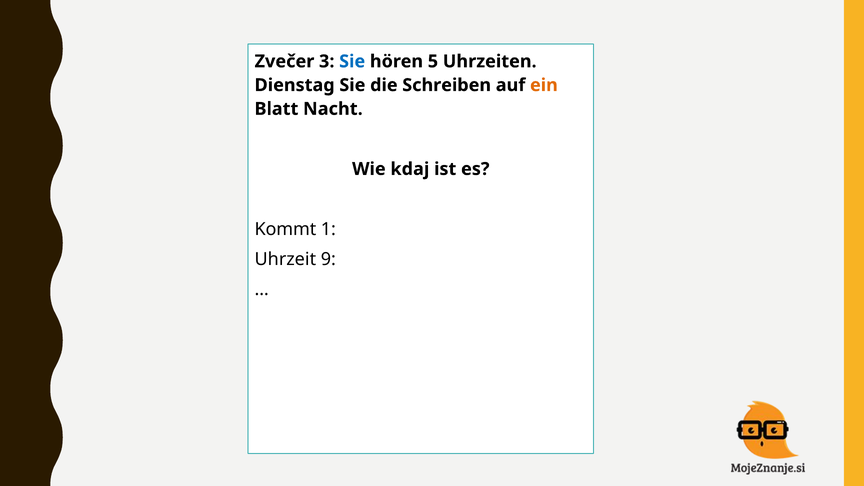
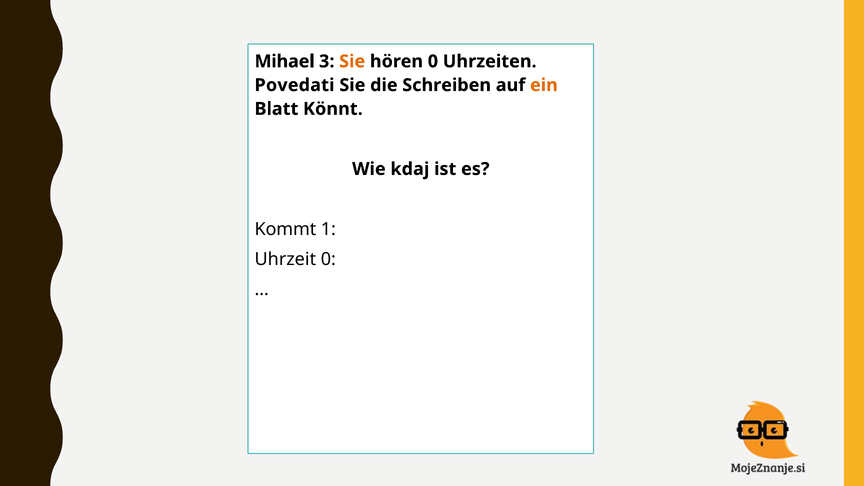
Zvečer: Zvečer -> Mihael
Sie at (352, 61) colour: blue -> orange
hören 5: 5 -> 0
Dienstag: Dienstag -> Povedati
Nacht: Nacht -> Könnt
Uhrzeit 9: 9 -> 0
